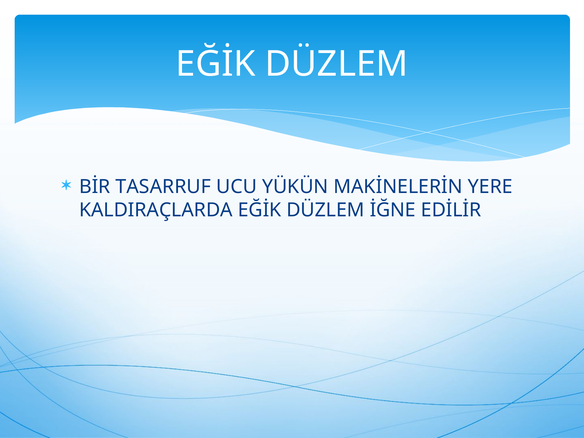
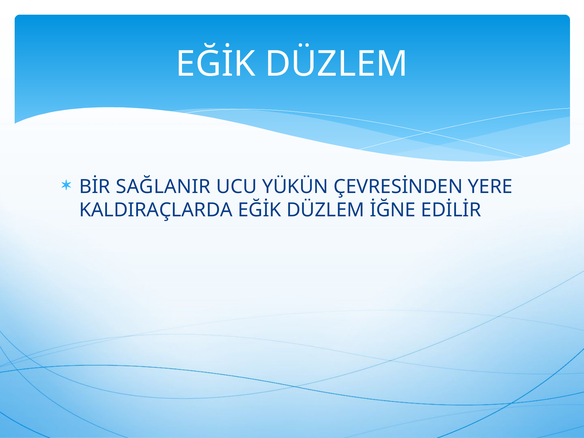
TASARRUF: TASARRUF -> SAĞLANIR
MAKİNELERİN: MAKİNELERİN -> ÇEVRESİNDEN
